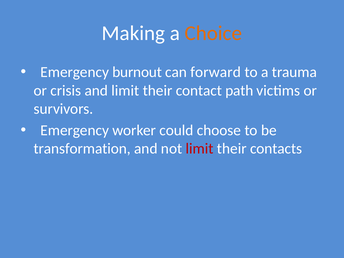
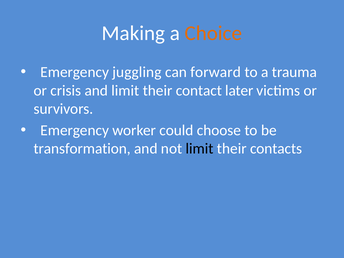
burnout: burnout -> juggling
path: path -> later
limit at (200, 149) colour: red -> black
